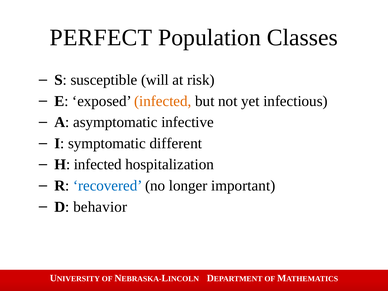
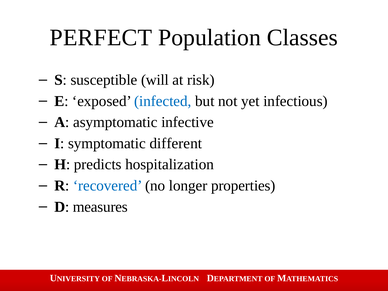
infected at (163, 101) colour: orange -> blue
H infected: infected -> predicts
important: important -> properties
behavior: behavior -> measures
